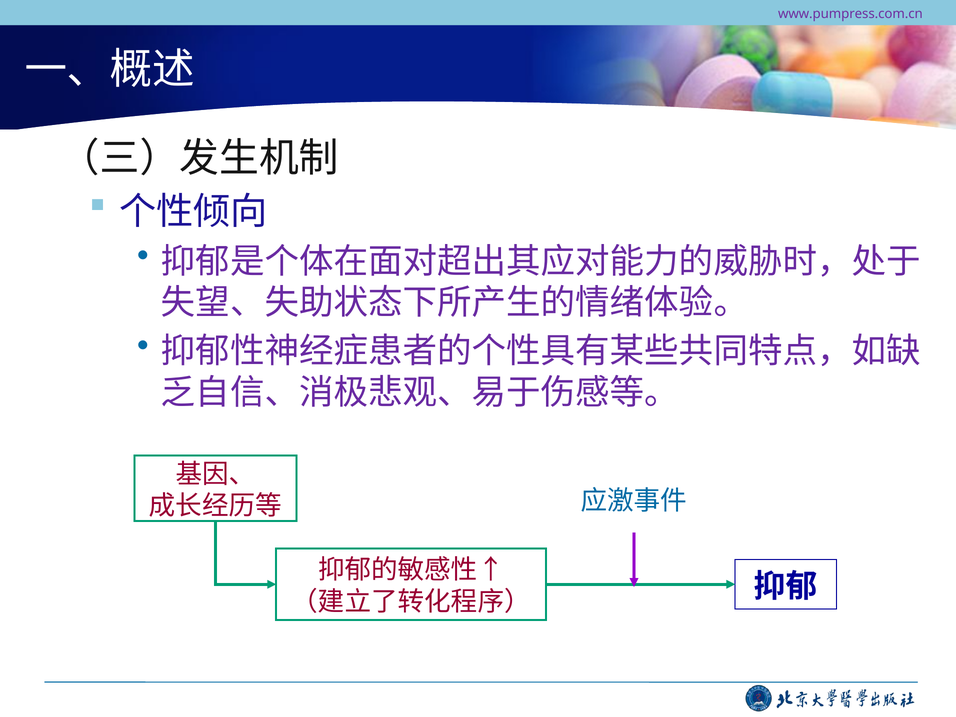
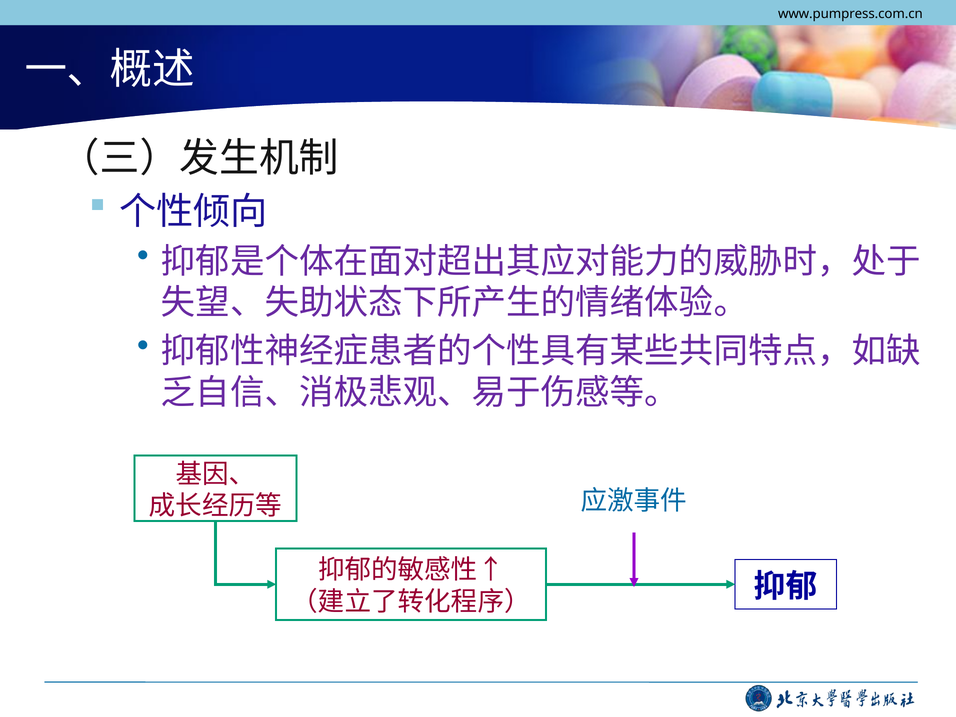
www.pumpress.com.cn colour: purple -> black
